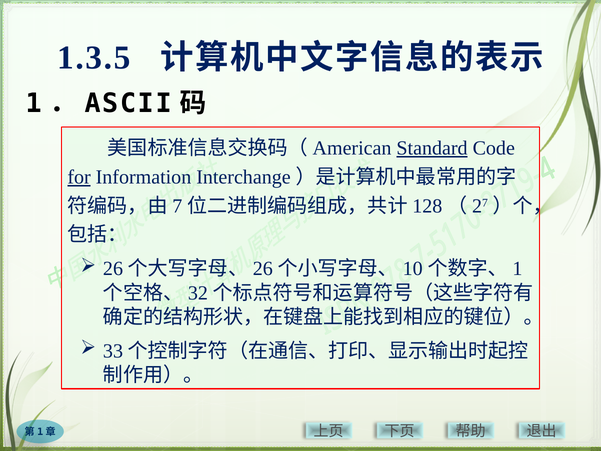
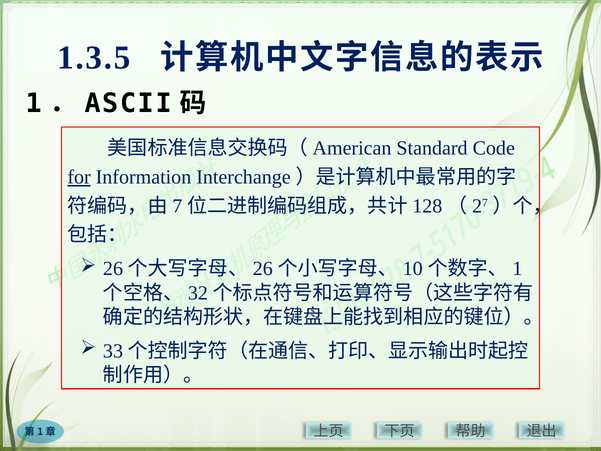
Standard underline: present -> none
